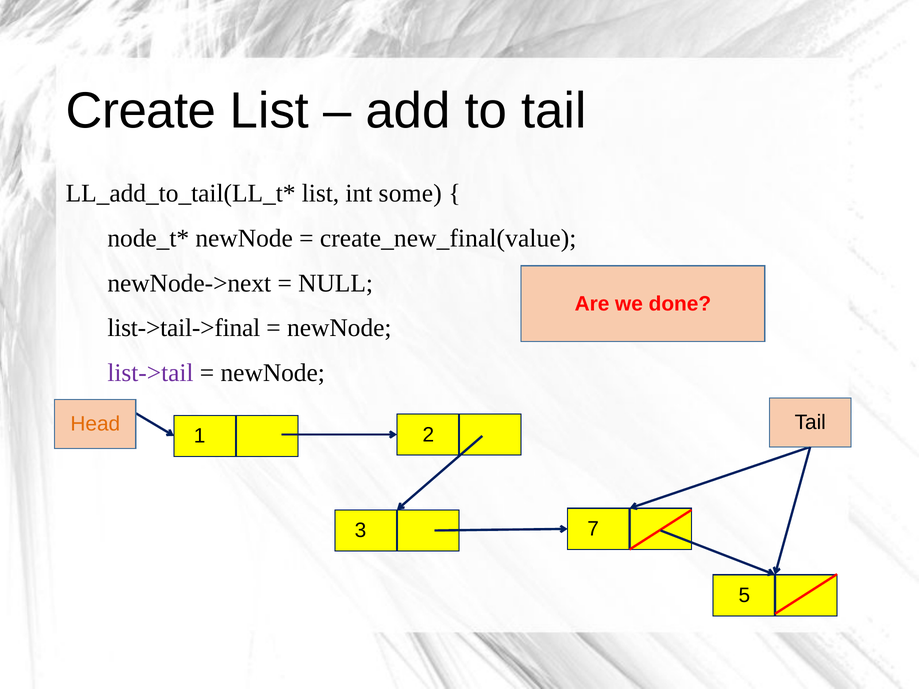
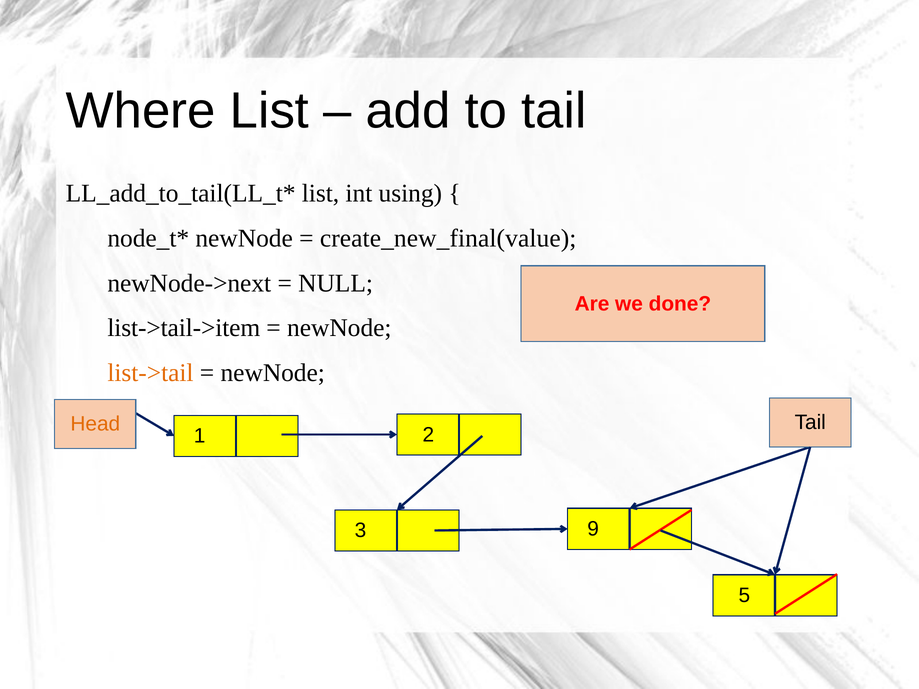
Create: Create -> Where
some: some -> using
list->tail->final: list->tail->final -> list->tail->item
list->tail colour: purple -> orange
7: 7 -> 9
